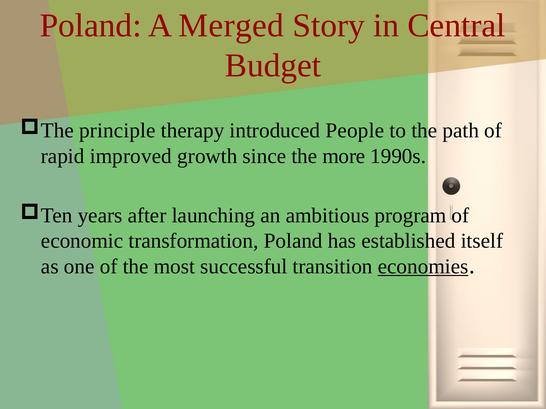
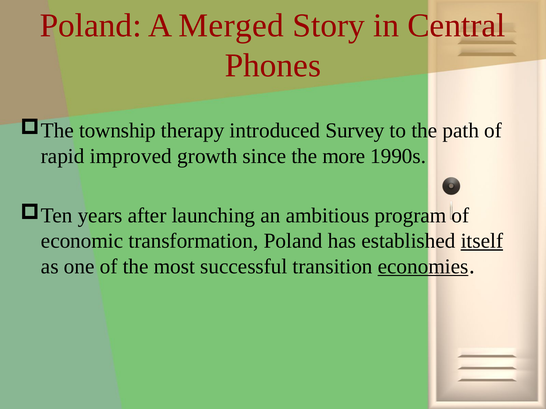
Budget: Budget -> Phones
principle: principle -> township
People: People -> Survey
itself underline: none -> present
